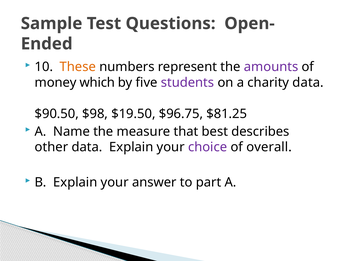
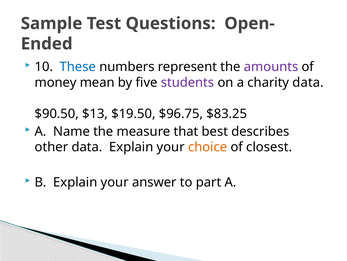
These colour: orange -> blue
which: which -> mean
$98: $98 -> $13
$81.25: $81.25 -> $83.25
choice colour: purple -> orange
overall: overall -> closest
